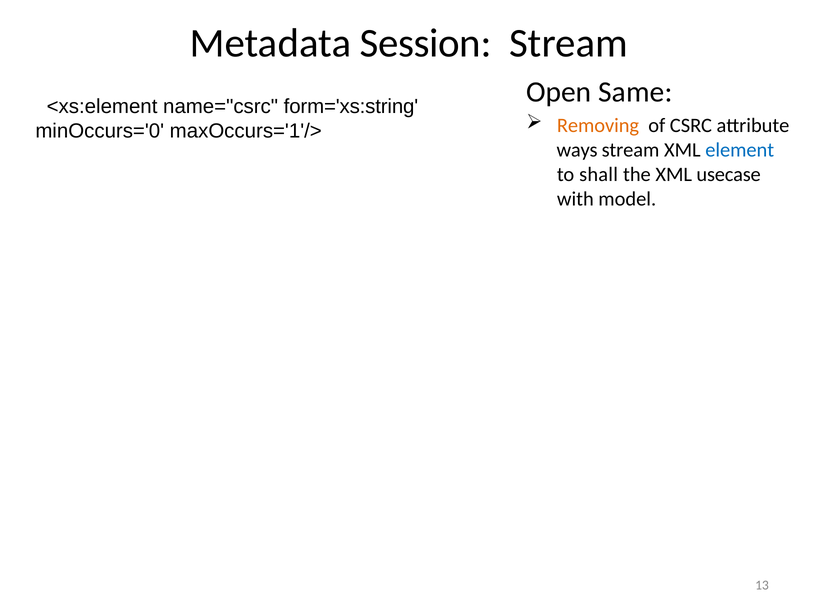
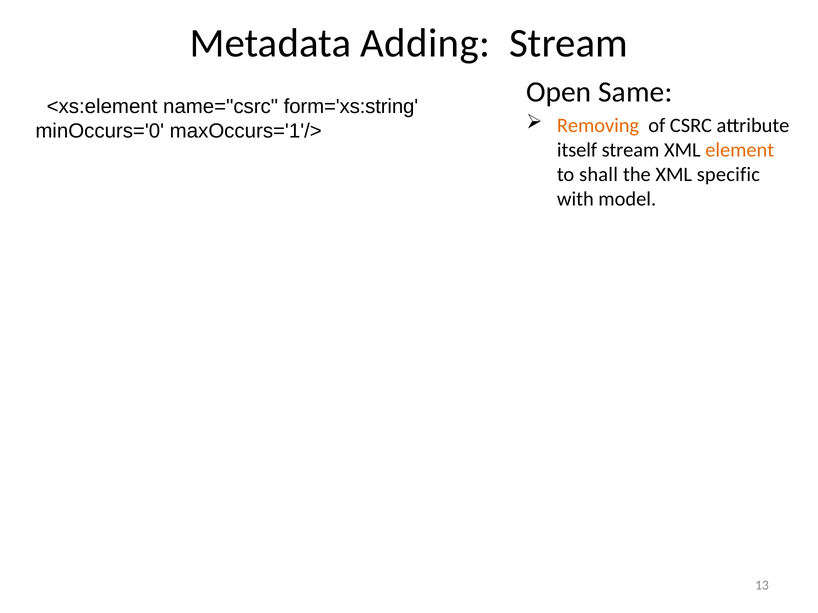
Session: Session -> Adding
ways: ways -> itself
element colour: blue -> orange
usecase: usecase -> specific
